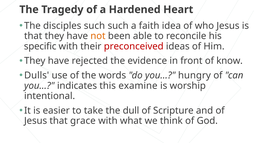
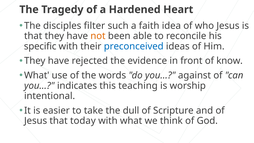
disciples such: such -> filter
preconceived colour: red -> blue
Dulls at (37, 75): Dulls -> What
hungry: hungry -> against
examine: examine -> teaching
grace: grace -> today
